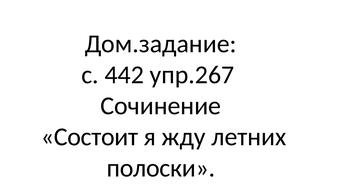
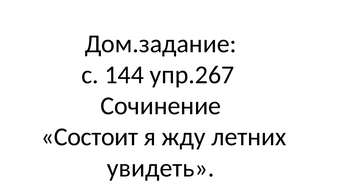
442: 442 -> 144
полоски: полоски -> увидеть
